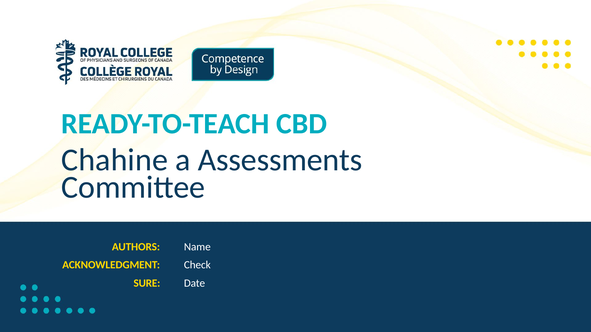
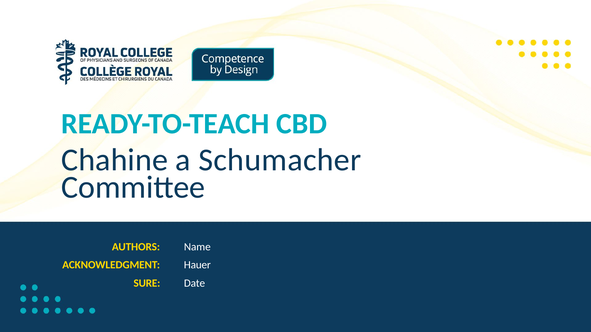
Assessments: Assessments -> Schumacher
Check: Check -> Hauer
